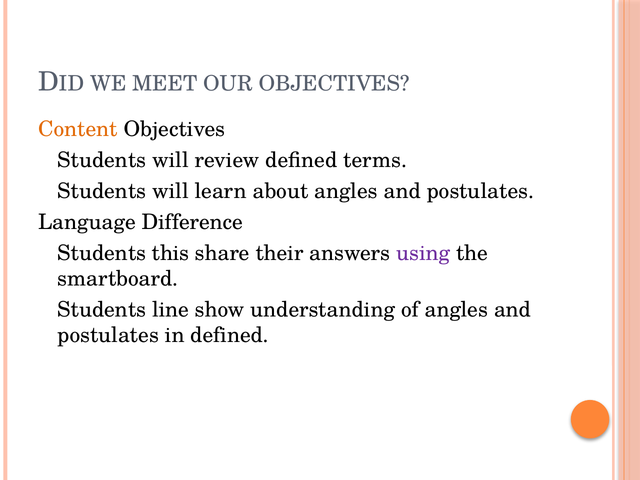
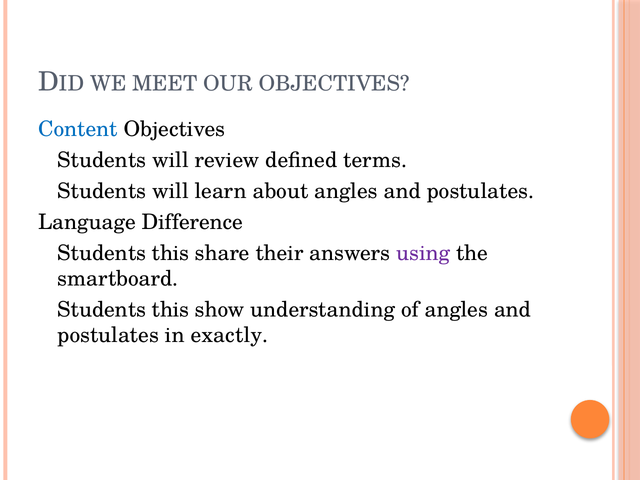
Content colour: orange -> blue
line at (171, 310): line -> this
in defined: defined -> exactly
